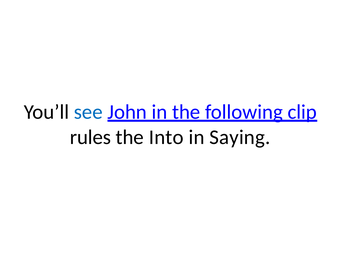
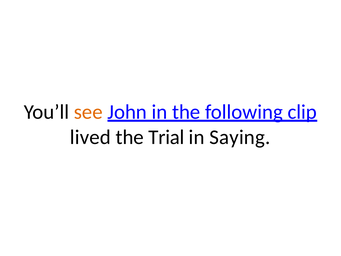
see colour: blue -> orange
rules: rules -> lived
Into: Into -> Trial
